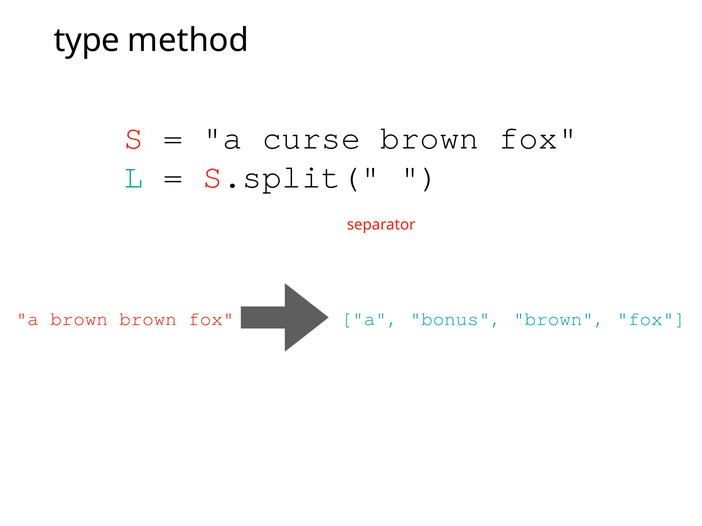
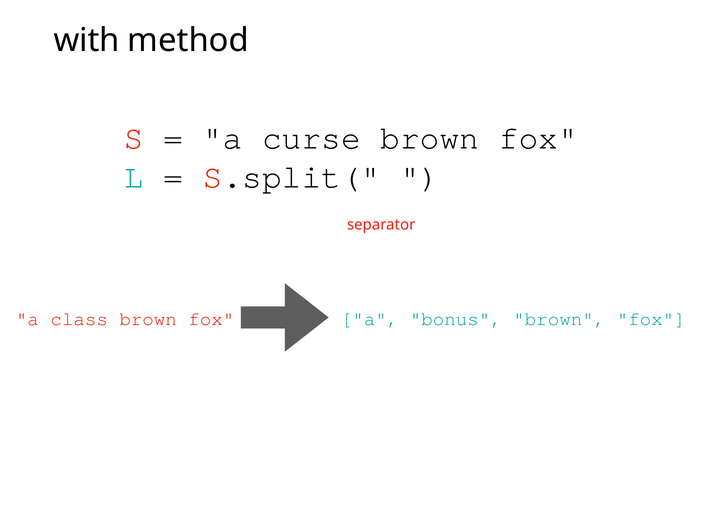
type: type -> with
a brown: brown -> class
